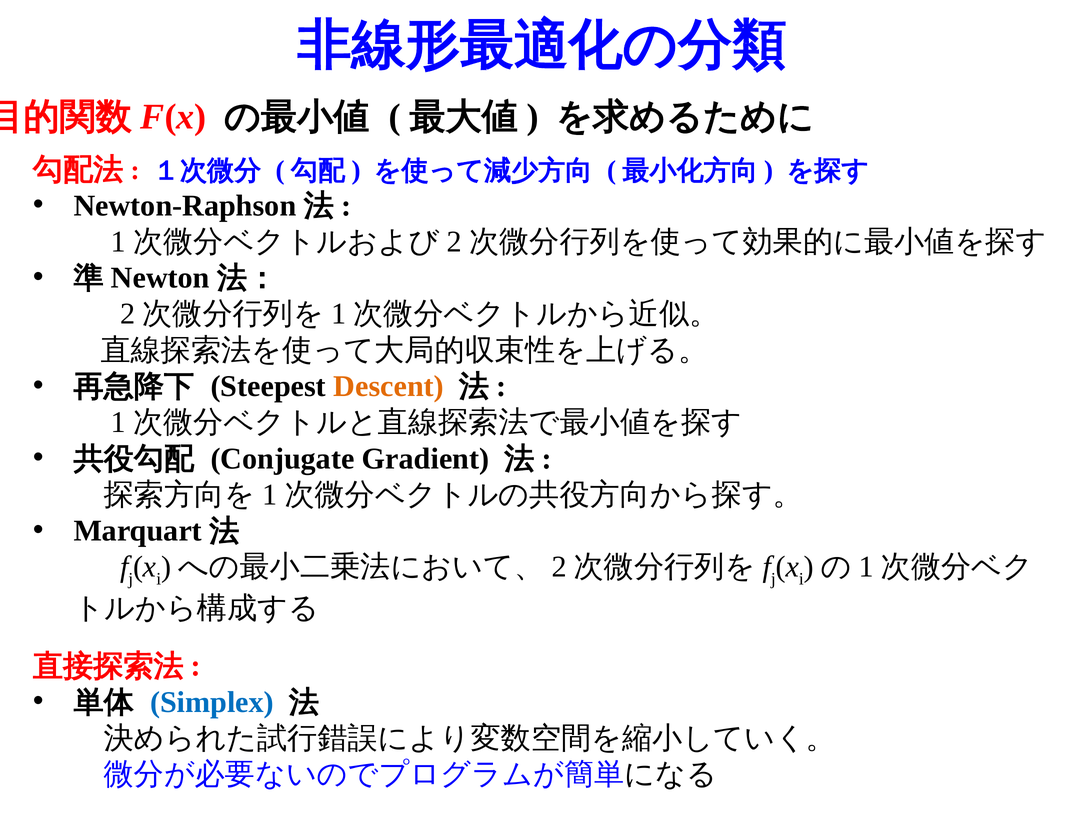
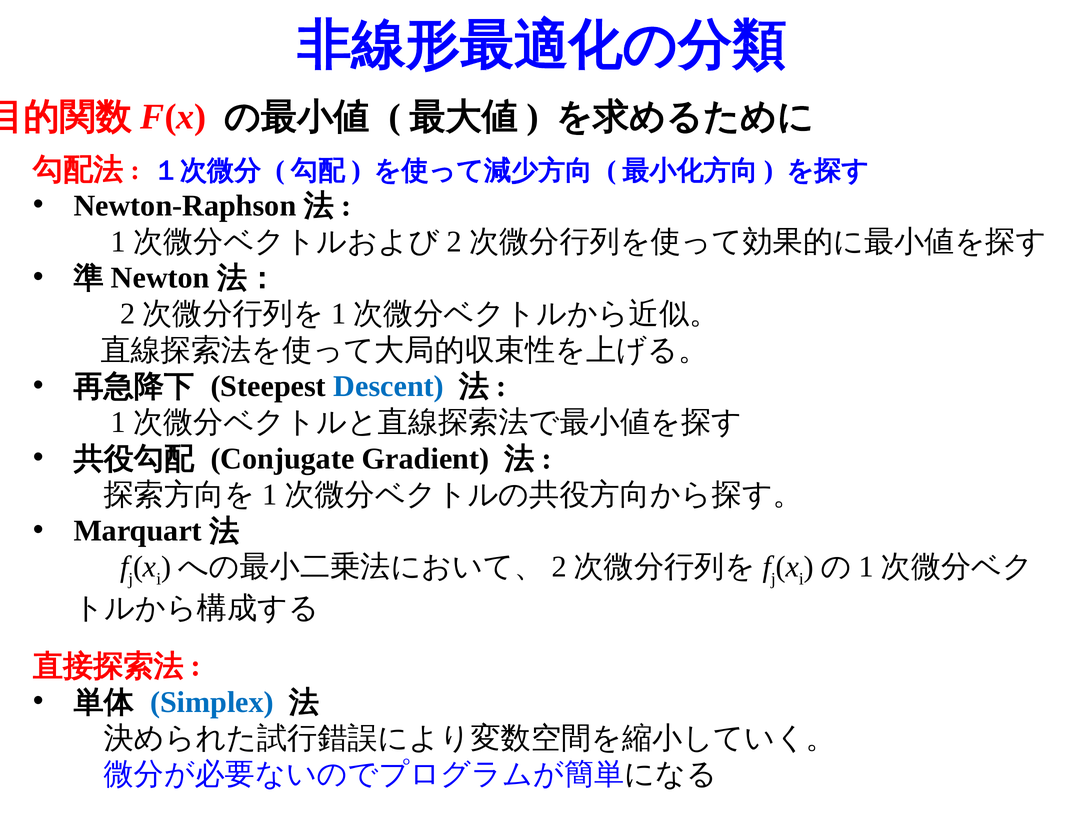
Descent colour: orange -> blue
